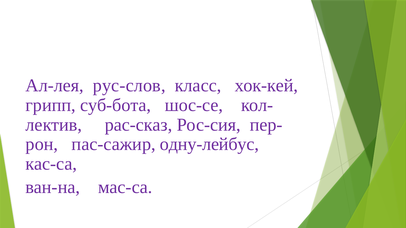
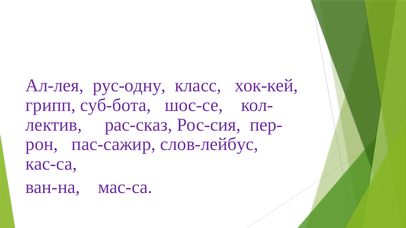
рус-слов: рус-слов -> рус-одну
одну-лейбус: одну-лейбус -> слов-лейбус
